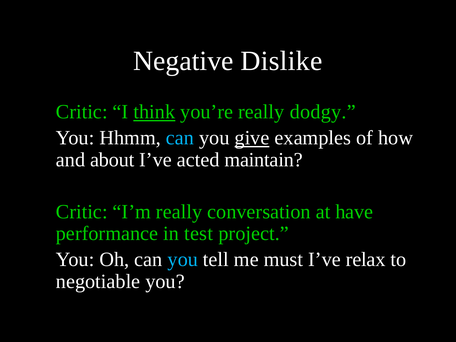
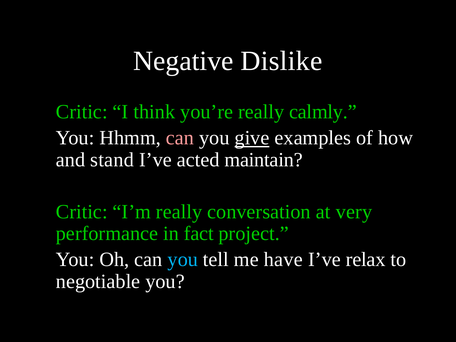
think underline: present -> none
dodgy: dodgy -> calmly
can at (180, 138) colour: light blue -> pink
about: about -> stand
have: have -> very
test: test -> fact
must: must -> have
